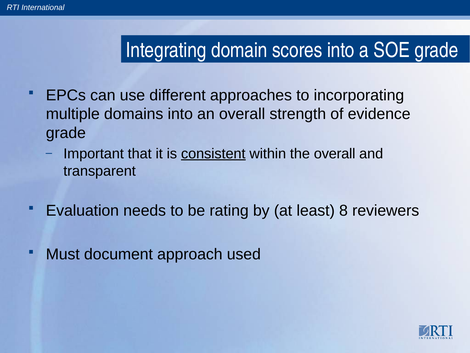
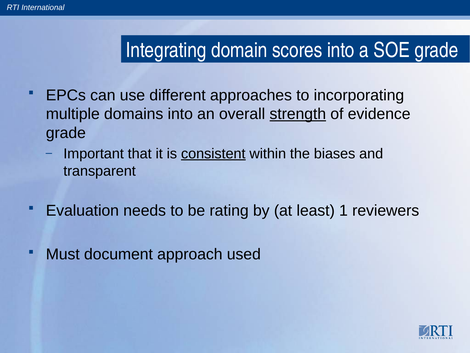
strength underline: none -> present
the overall: overall -> biases
8: 8 -> 1
